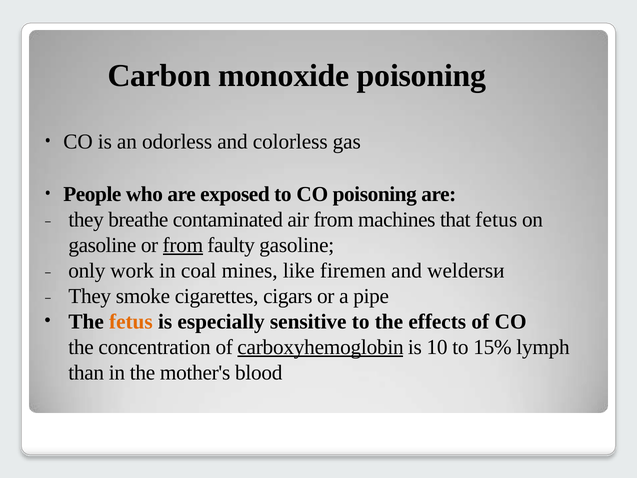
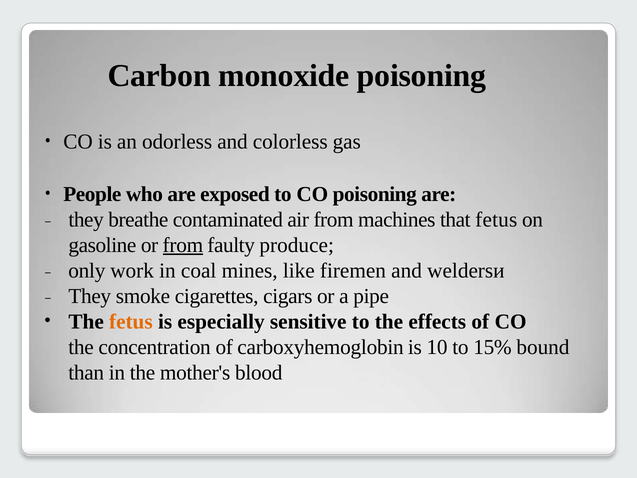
faulty gasoline: gasoline -> produce
carboxyhemoglobin underline: present -> none
lymph: lymph -> bound
